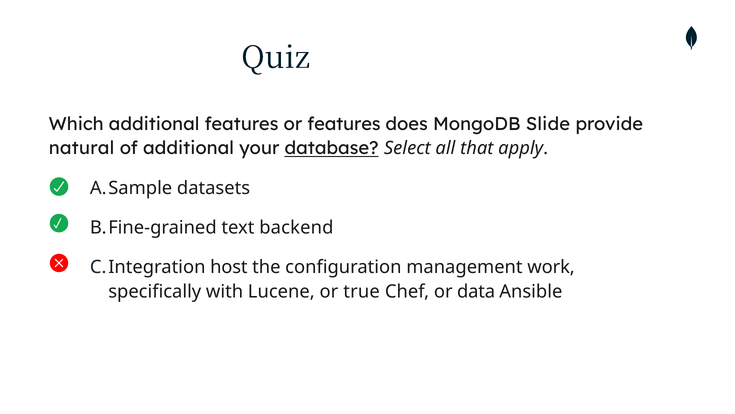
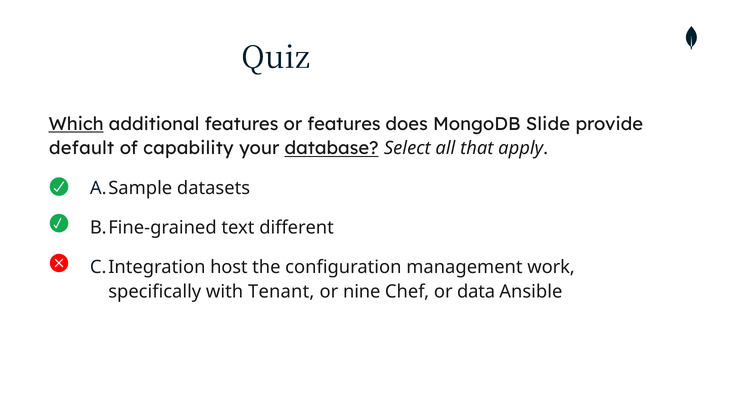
Which underline: none -> present
natural: natural -> default
of additional: additional -> capability
backend: backend -> different
Lucene: Lucene -> Tenant
true: true -> nine
